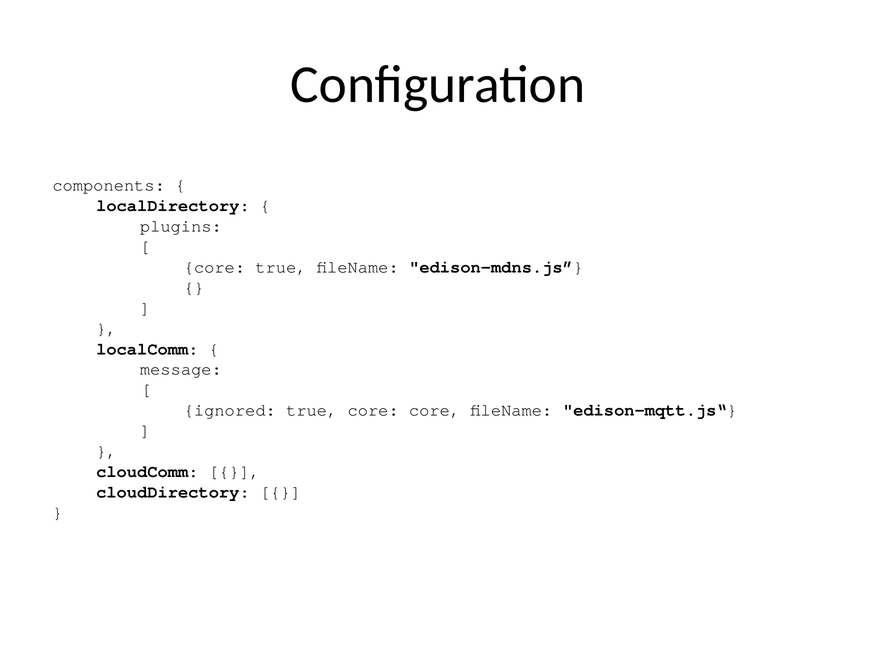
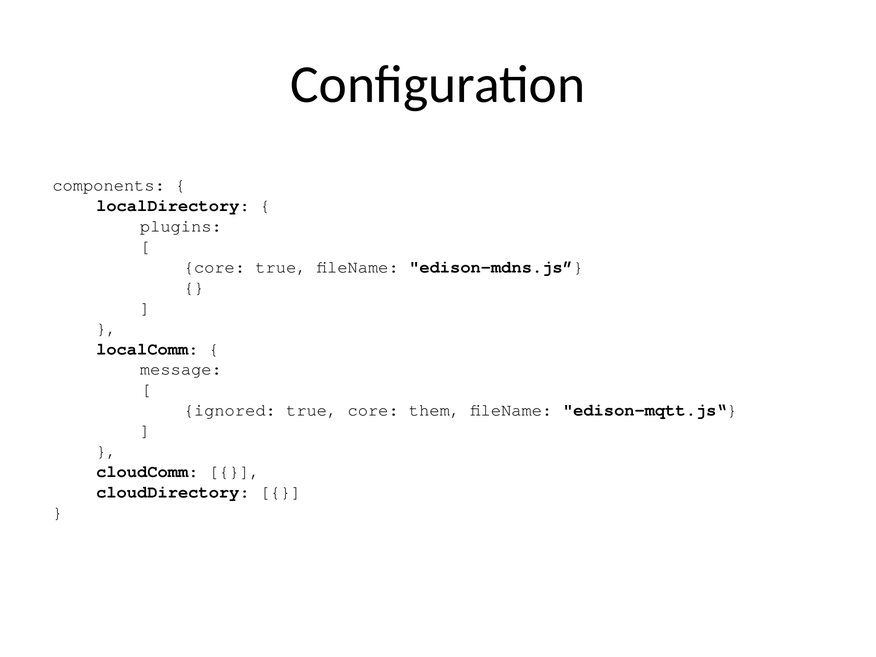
core core: core -> them
